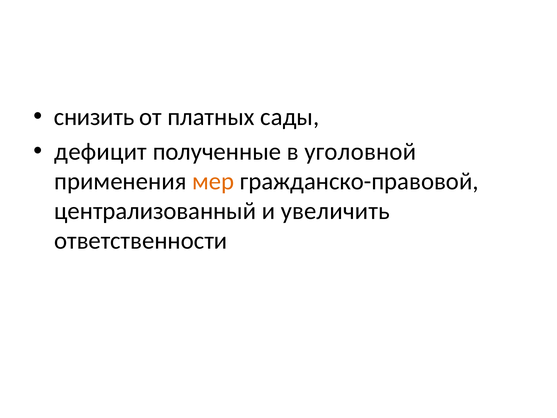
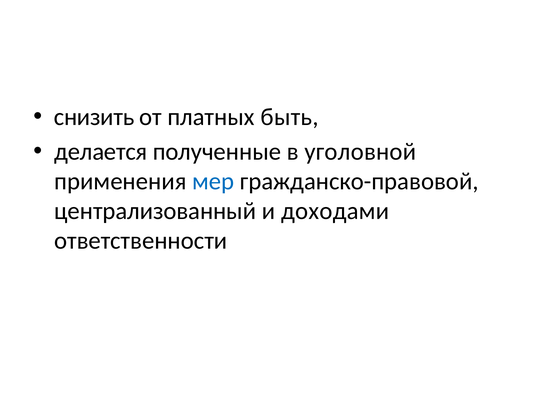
сады: сады -> быть
дефицит: дефицит -> делается
мер colour: orange -> blue
увеличить: увеличить -> доходами
